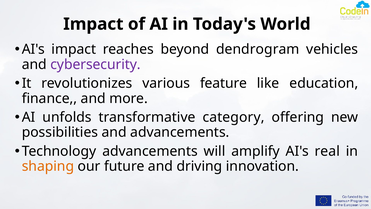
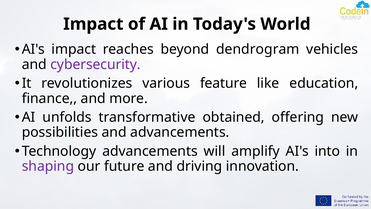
category: category -> obtained
real: real -> into
shaping colour: orange -> purple
